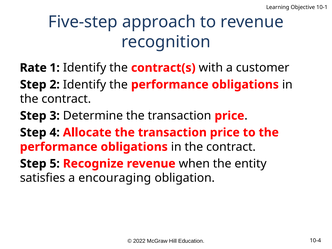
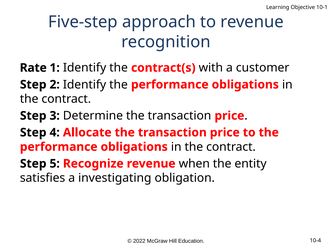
encouraging: encouraging -> investigating
